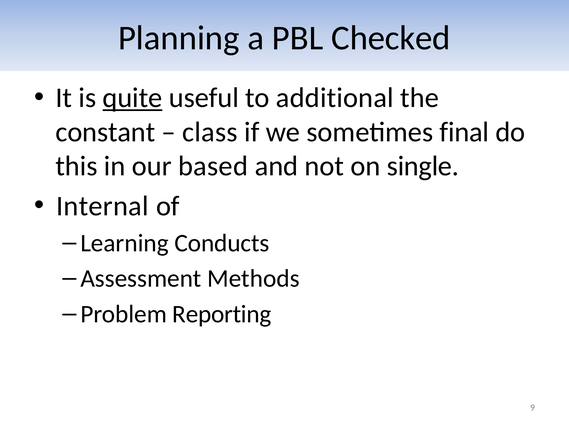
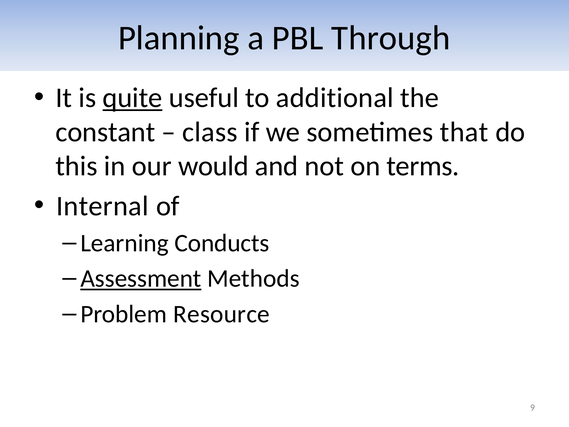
Checked: Checked -> Through
final: final -> that
based: based -> would
single: single -> terms
Assessment underline: none -> present
Reporting: Reporting -> Resource
